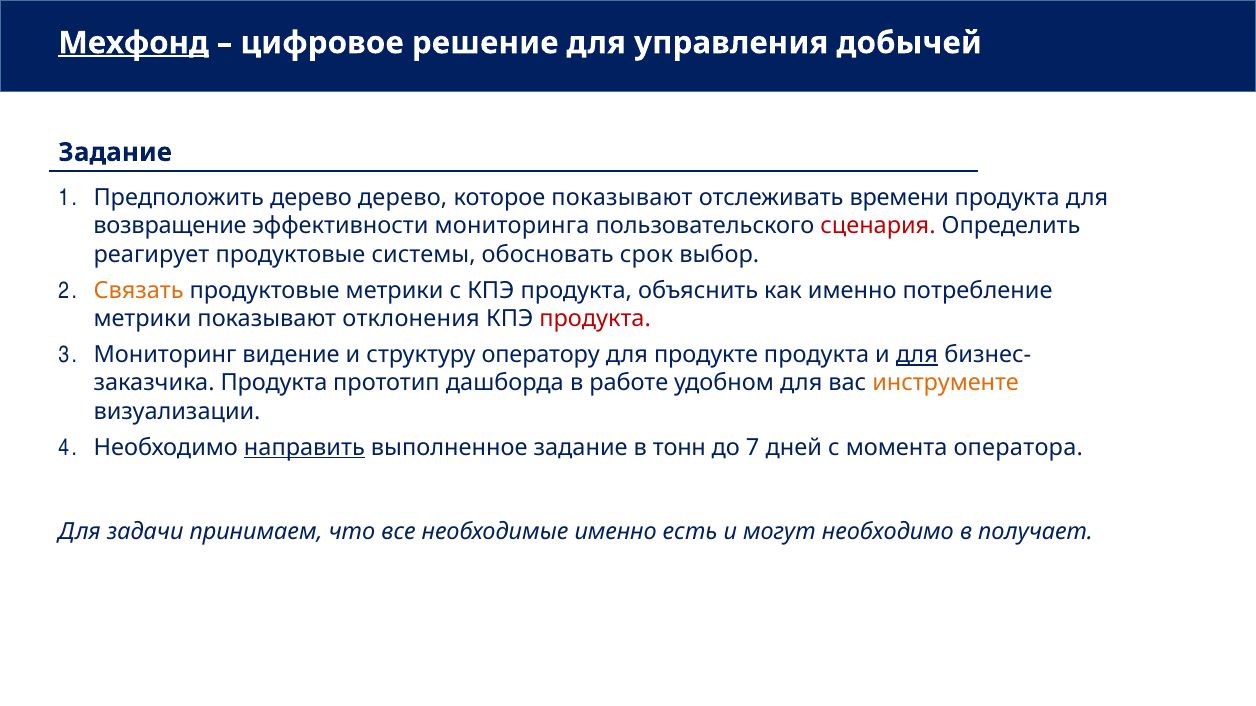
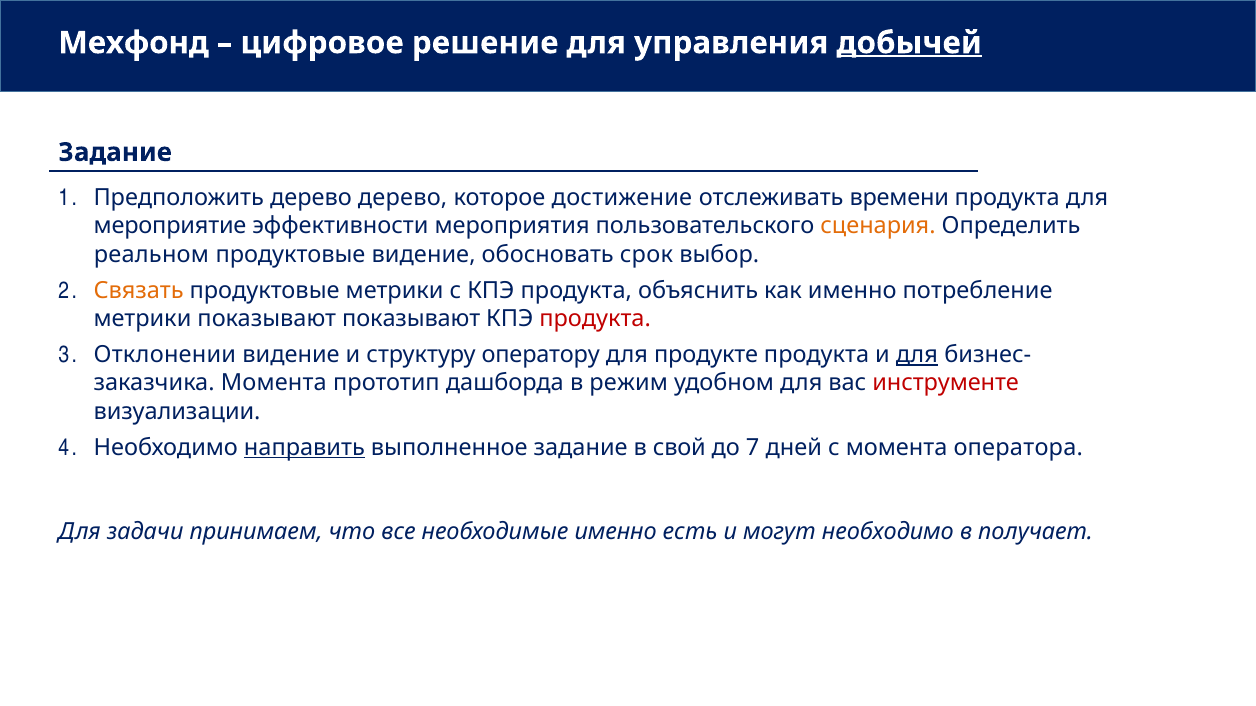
Мехфонд underline: present -> none
добычей underline: none -> present
которое показывают: показывают -> достижение
возвращение: возвращение -> мероприятие
мониторинга: мониторинга -> мероприятия
сценария colour: red -> orange
реагирует: реагирует -> реальном
продуктовые системы: системы -> видение
показывают отклонения: отклонения -> показывают
Мониторинг: Мониторинг -> Отклонении
Продукта at (274, 383): Продукта -> Момента
работе: работе -> режим
инструменте colour: orange -> red
тонн: тонн -> свой
